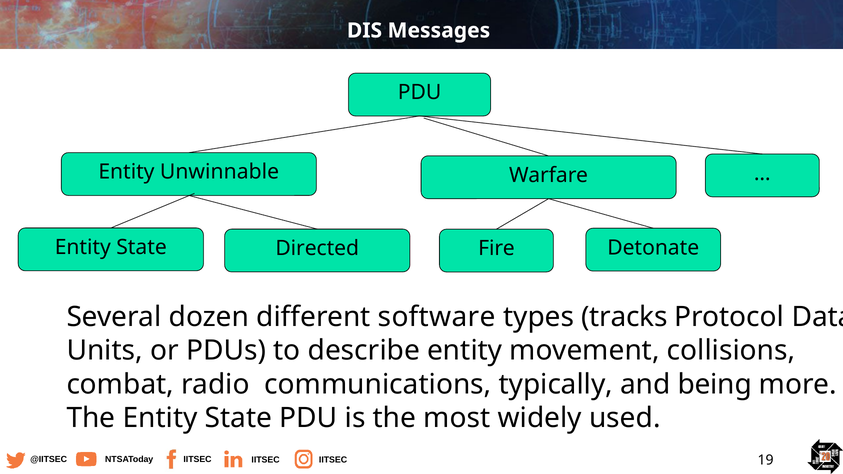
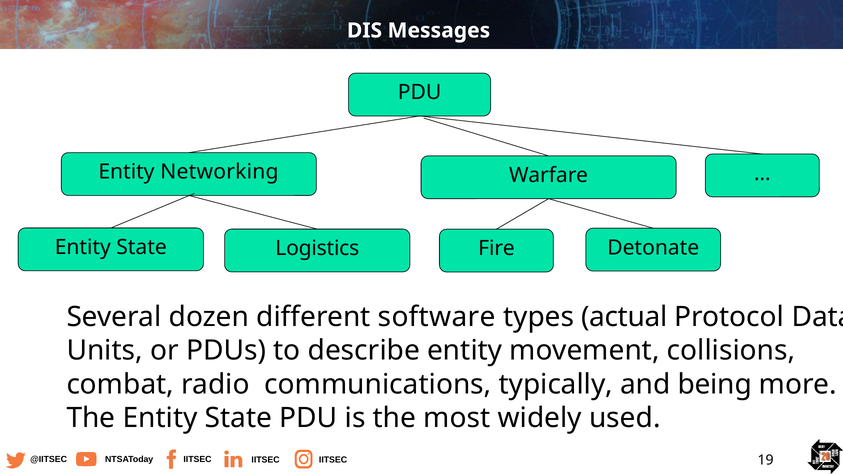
Unwinnable: Unwinnable -> Networking
Directed: Directed -> Logistics
tracks: tracks -> actual
